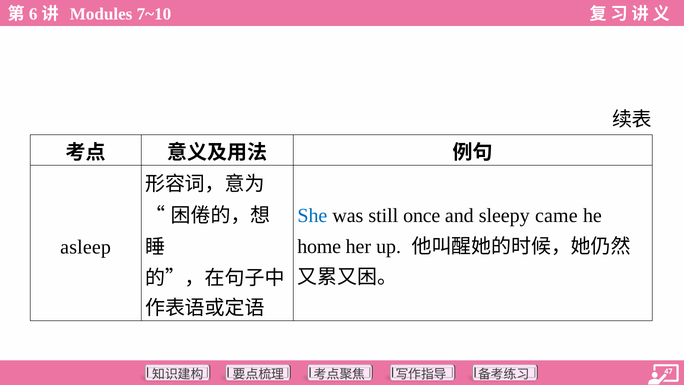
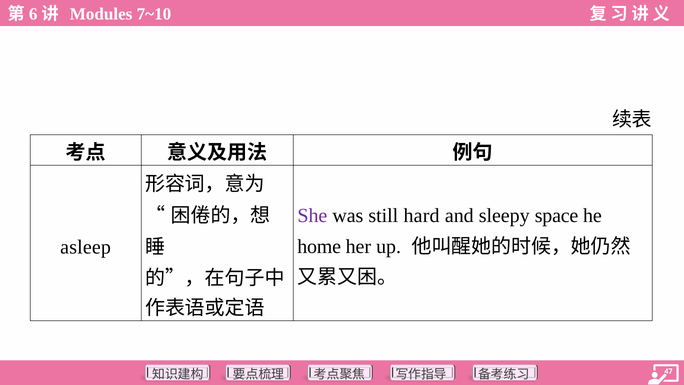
She colour: blue -> purple
once: once -> hard
came: came -> space
